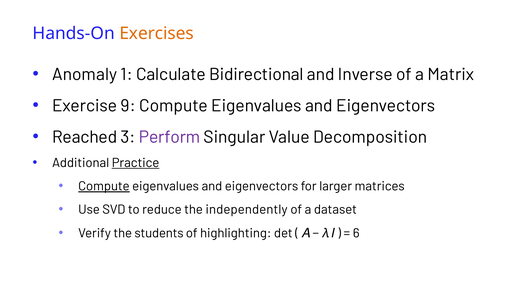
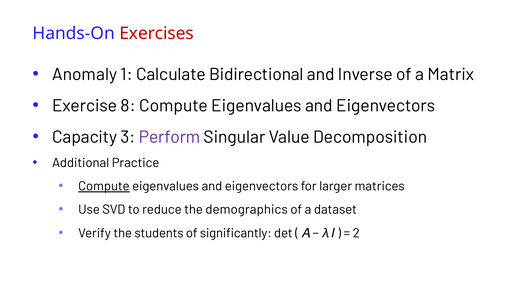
Exercises colour: orange -> red
9: 9 -> 8
Reached: Reached -> Capacity
Practice underline: present -> none
independently: independently -> demographics
highlighting: highlighting -> significantly
6: 6 -> 2
